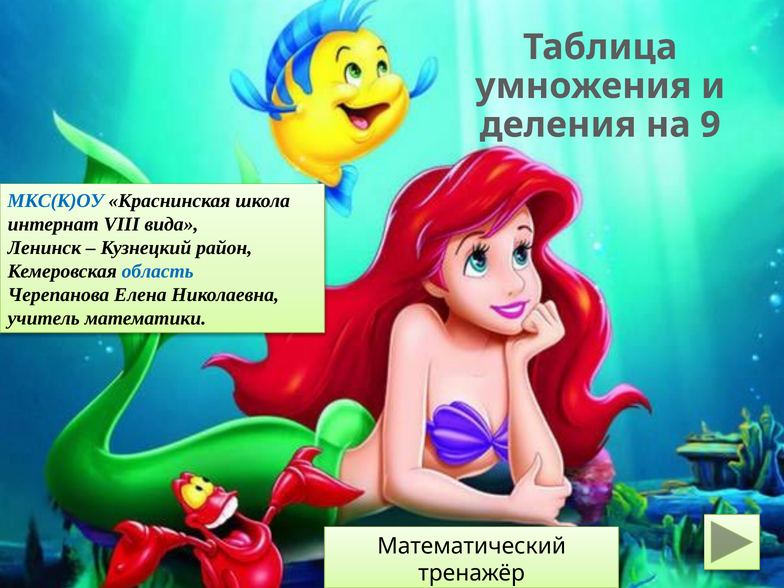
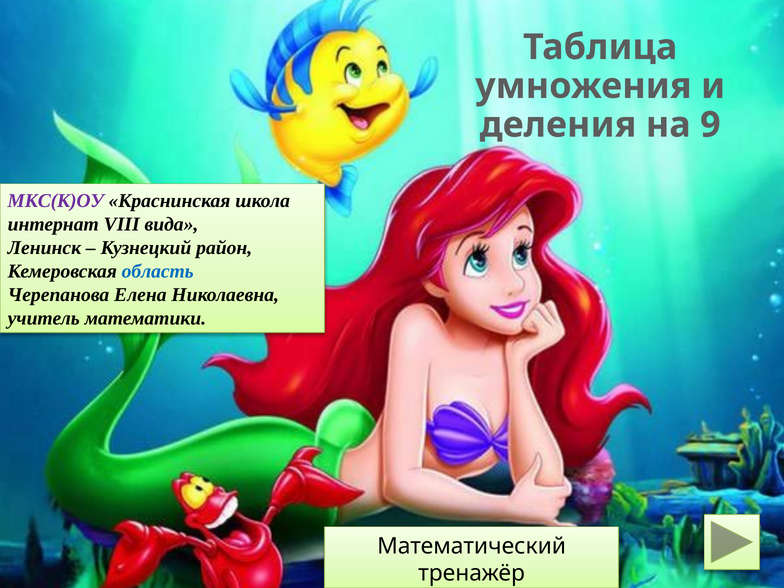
МКС(К)ОУ colour: blue -> purple
